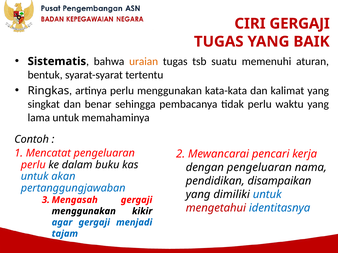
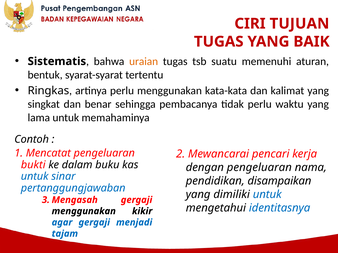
CIRI GERGAJI: GERGAJI -> TUJUAN
perlu at (33, 165): perlu -> bukti
akan: akan -> sinar
mengetahui colour: red -> black
